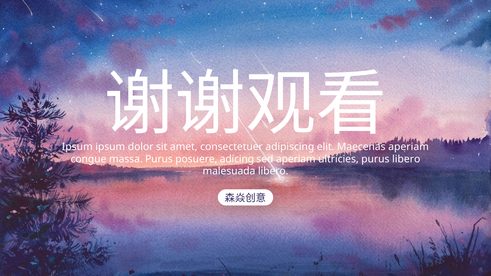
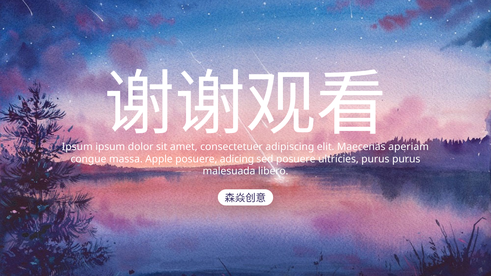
massa Purus: Purus -> Apple
sed aperiam: aperiam -> posuere
purus libero: libero -> purus
